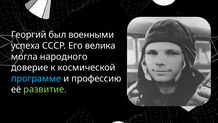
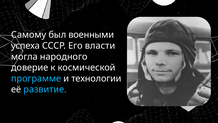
Георгий: Георгий -> Самому
велика: велика -> власти
профессию: профессию -> технологии
развитие colour: light green -> light blue
